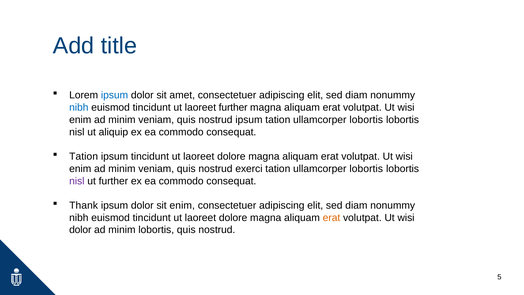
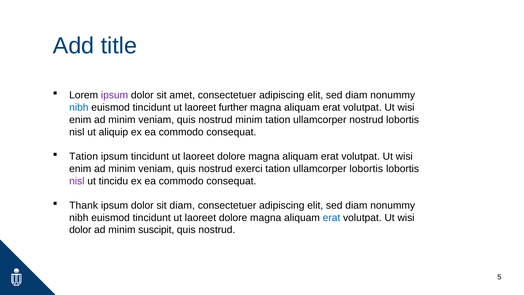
ipsum at (115, 95) colour: blue -> purple
nostrud ipsum: ipsum -> minim
lobortis at (366, 120): lobortis -> nostrud
ut further: further -> tincidu
sit enim: enim -> diam
erat at (331, 218) colour: orange -> blue
minim lobortis: lobortis -> suscipit
